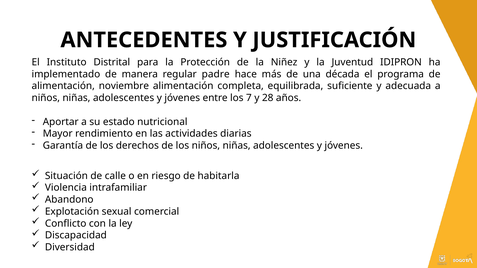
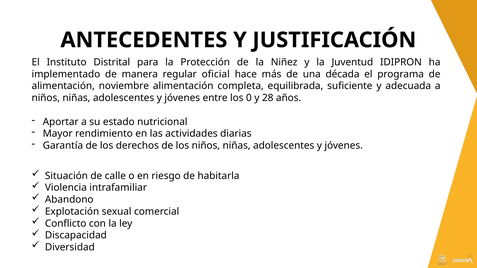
padre: padre -> oficial
7: 7 -> 0
